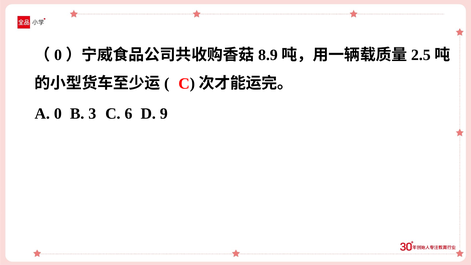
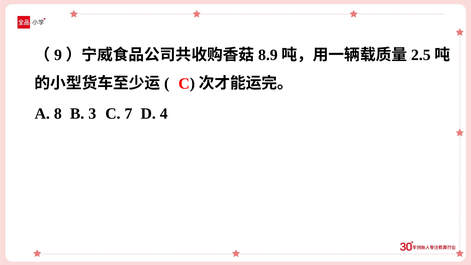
0 at (58, 55): 0 -> 9
A 0: 0 -> 8
6: 6 -> 7
9: 9 -> 4
